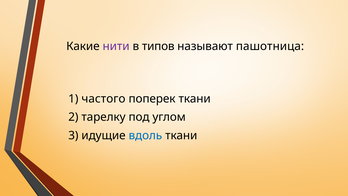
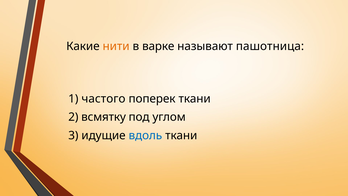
нити colour: purple -> orange
типов: типов -> варке
тарелку: тарелку -> всмятку
